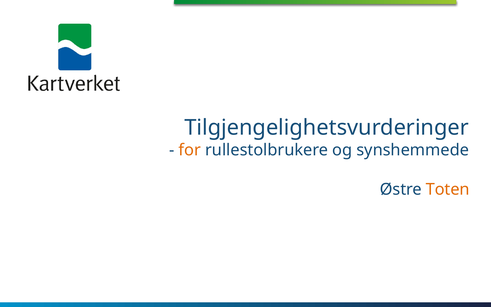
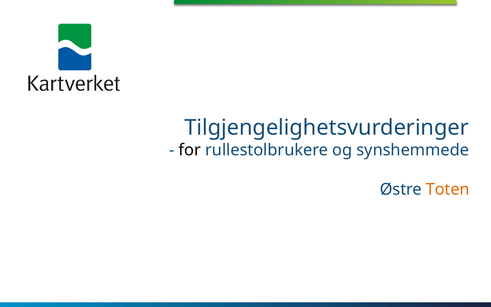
for colour: orange -> black
